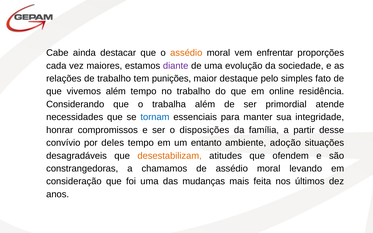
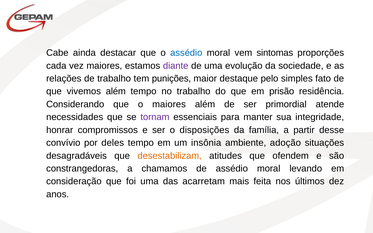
assédio at (186, 53) colour: orange -> blue
enfrentar: enfrentar -> sintomas
online: online -> prisão
o trabalha: trabalha -> maiores
tornam colour: blue -> purple
entanto: entanto -> insônia
mudanças: mudanças -> acarretam
